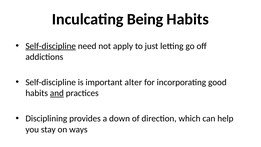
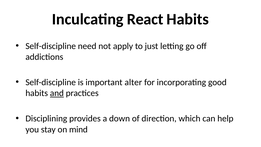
Being: Being -> React
Self-discipline at (51, 46) underline: present -> none
ways: ways -> mind
